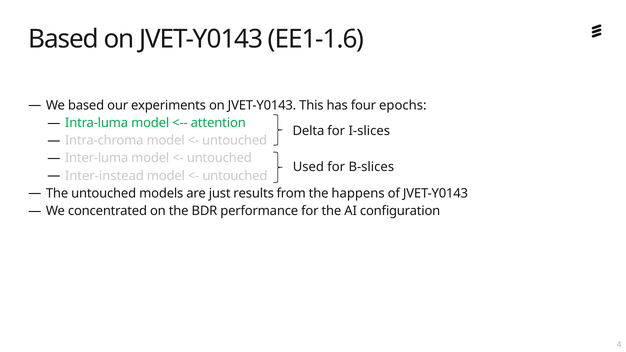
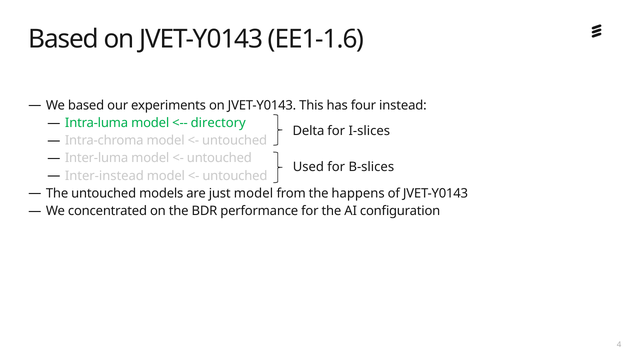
epochs: epochs -> instead
attention: attention -> directory
just results: results -> model
